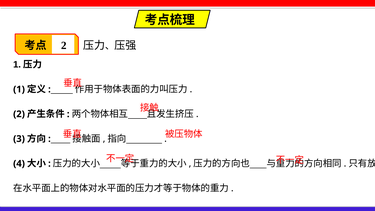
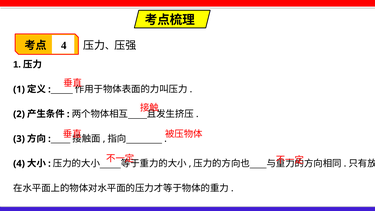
2 at (64, 45): 2 -> 4
